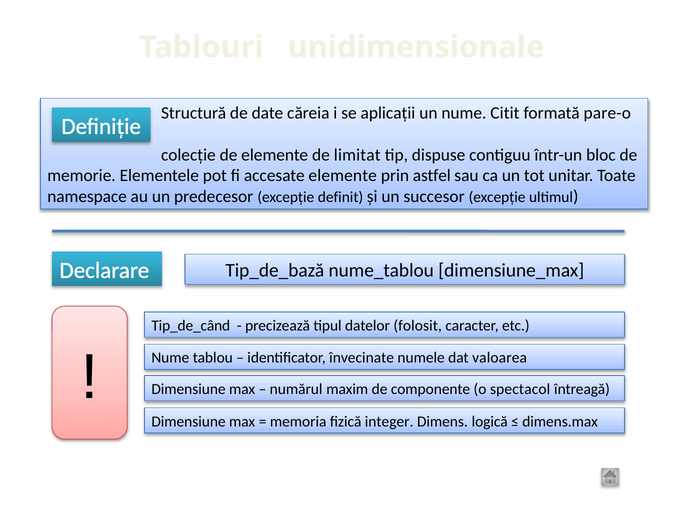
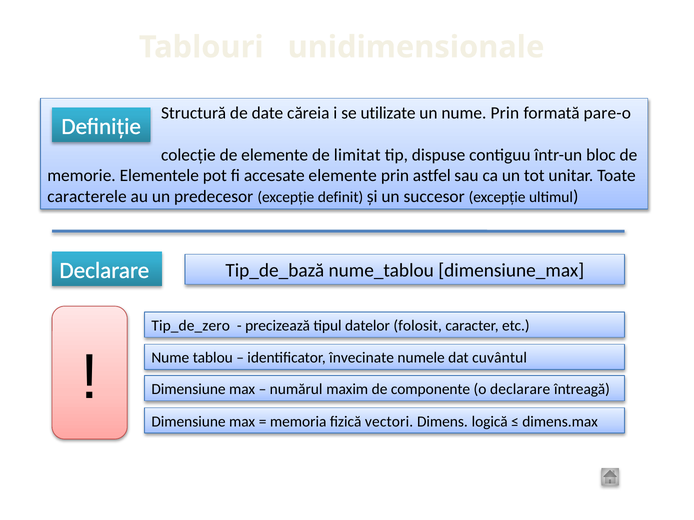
aplicații: aplicații -> utilizate
nume Citit: Citit -> Prin
namespace: namespace -> caracterele
Tip_de_când: Tip_de_când -> Tip_de_zero
valoarea: valoarea -> cuvântul
o spectacol: spectacol -> declarare
integer: integer -> vectori
